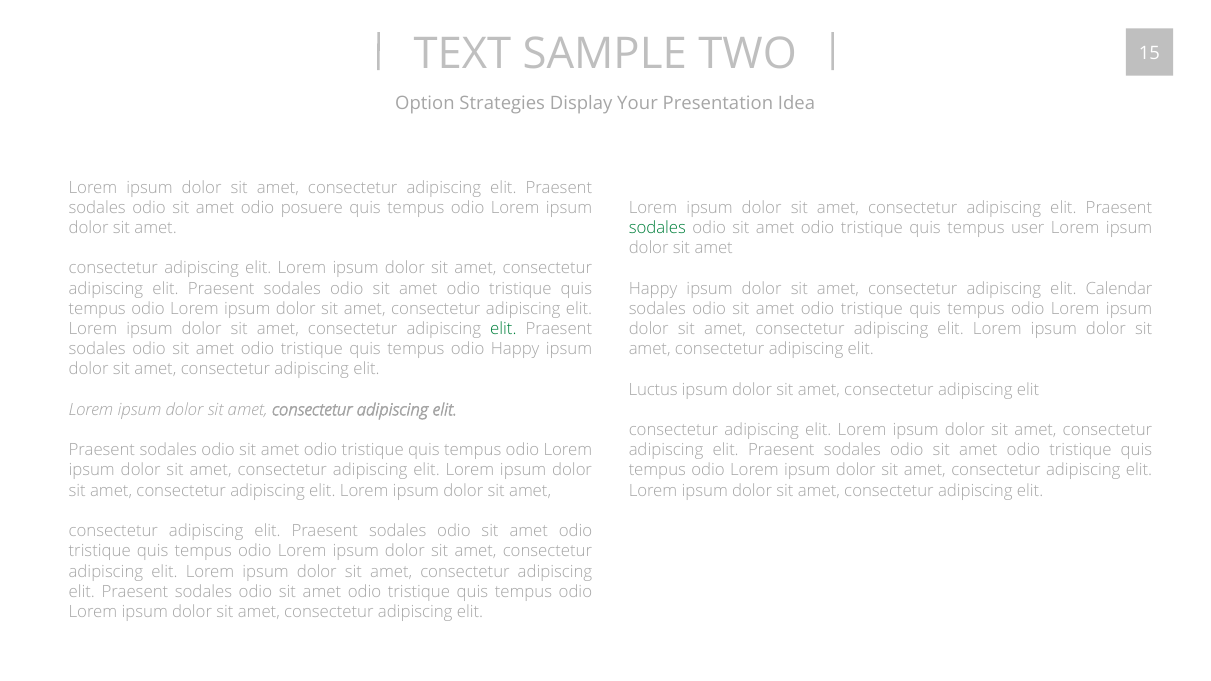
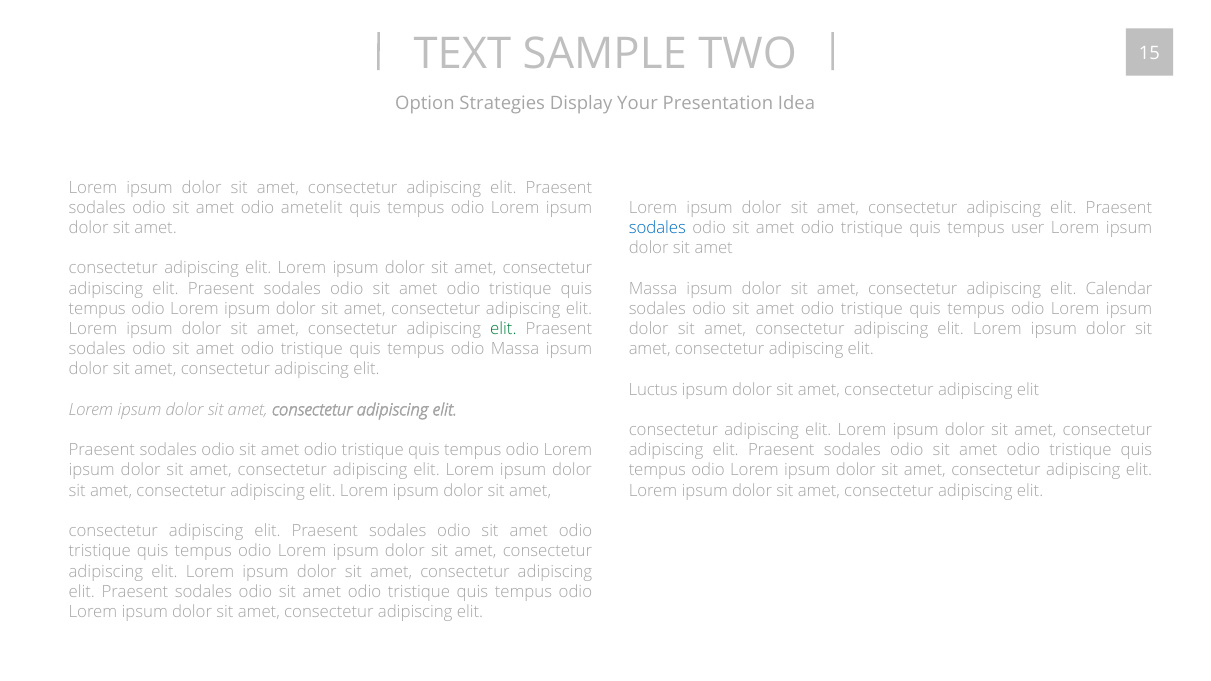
posuere: posuere -> ametelit
sodales at (657, 228) colour: green -> blue
Happy at (653, 289): Happy -> Massa
odio Happy: Happy -> Massa
